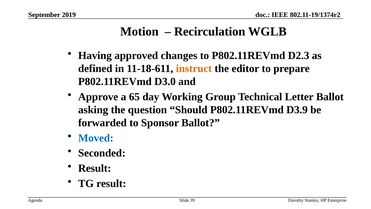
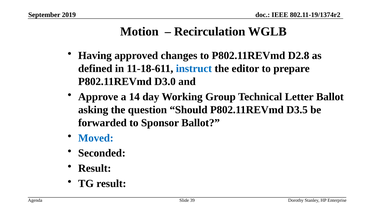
D2.3: D2.3 -> D2.8
instruct colour: orange -> blue
65: 65 -> 14
D3.9: D3.9 -> D3.5
